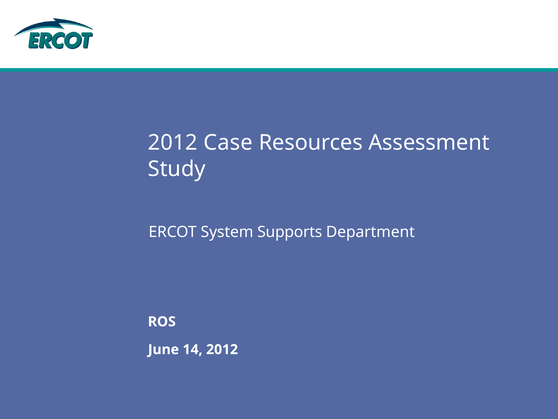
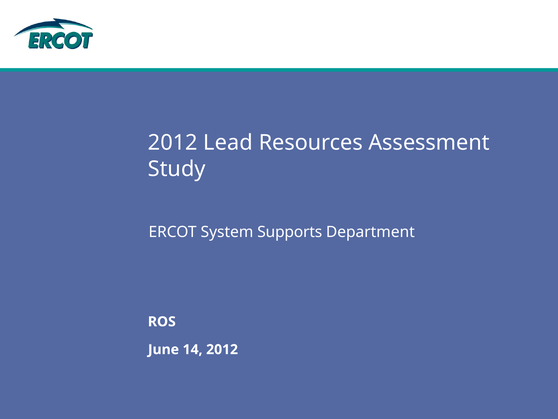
Case: Case -> Lead
